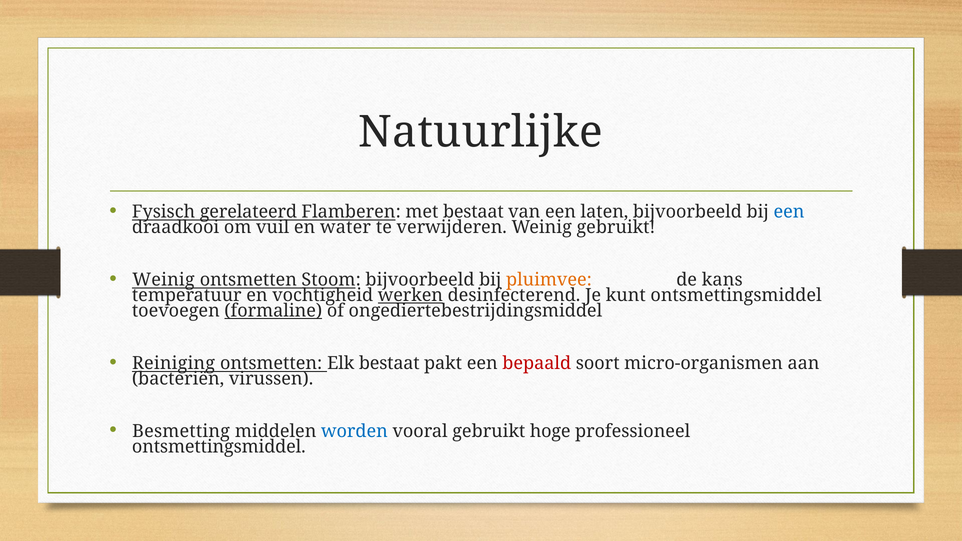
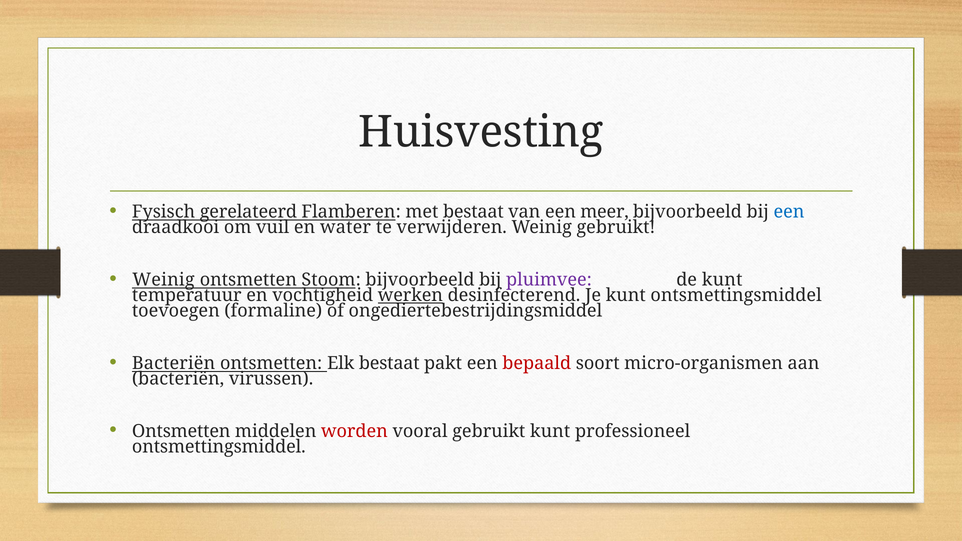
Natuurlijke: Natuurlijke -> Huisvesting
laten: laten -> meer
pluimvee colour: orange -> purple
de kans: kans -> kunt
formaline underline: present -> none
Reiniging at (174, 363): Reiniging -> Bacteriën
Besmetting at (181, 431): Besmetting -> Ontsmetten
worden colour: blue -> red
gebruikt hoge: hoge -> kunt
